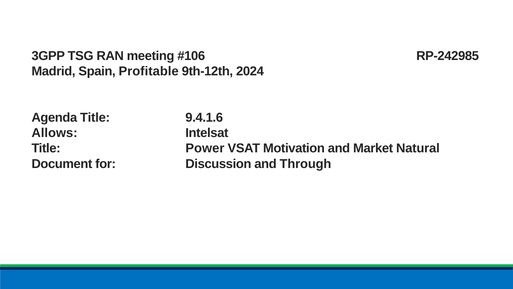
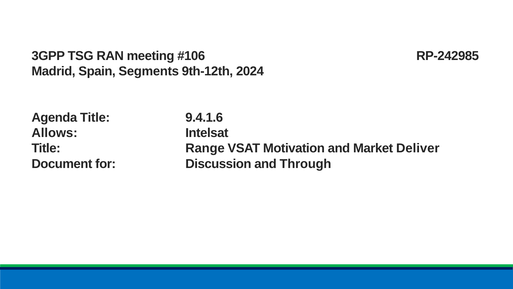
Profitable: Profitable -> Segments
Power: Power -> Range
Natural: Natural -> Deliver
